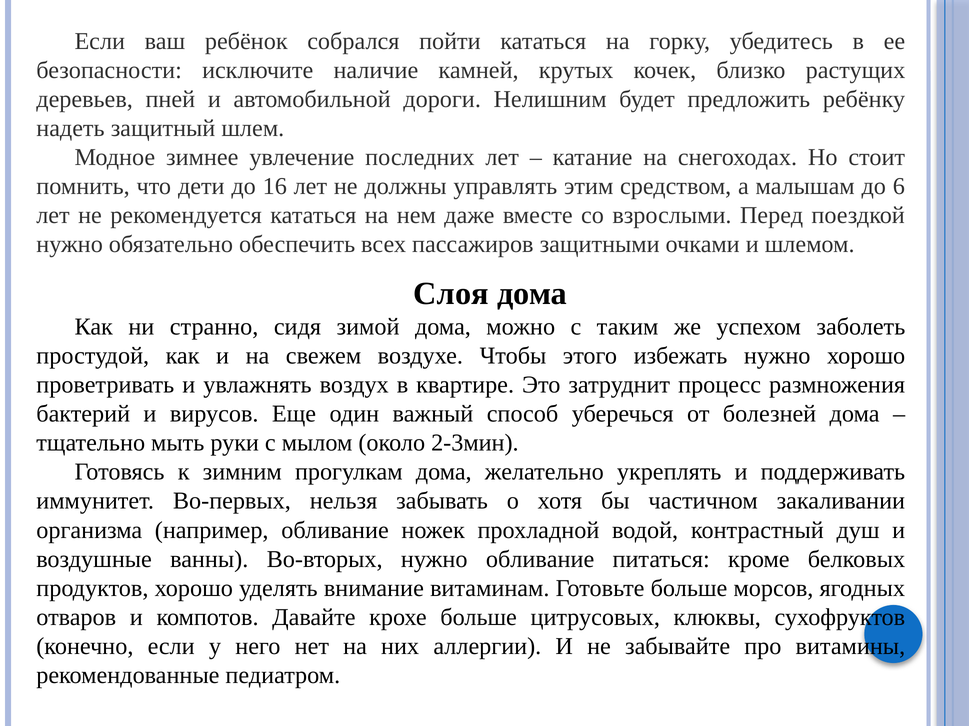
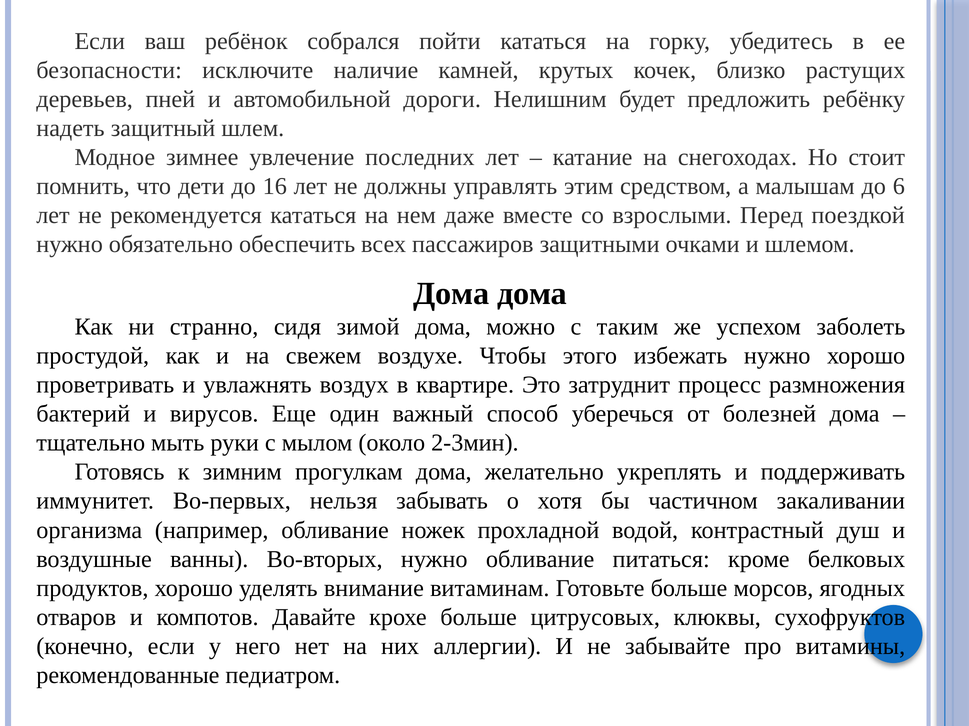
Слоя at (451, 294): Слоя -> Дома
